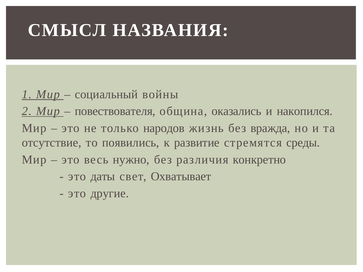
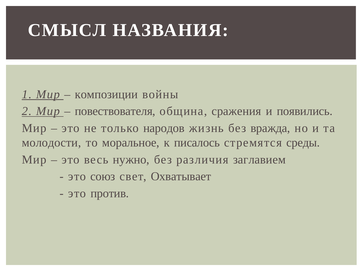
социальный: социальный -> композиции
оказались: оказались -> сражения
накопился: накопился -> появились
отсутствие: отсутствие -> молодости
появились: появились -> моральное
к развитие: развитие -> писалось
конкретно: конкретно -> заглавием
даты: даты -> союз
другие: другие -> против
